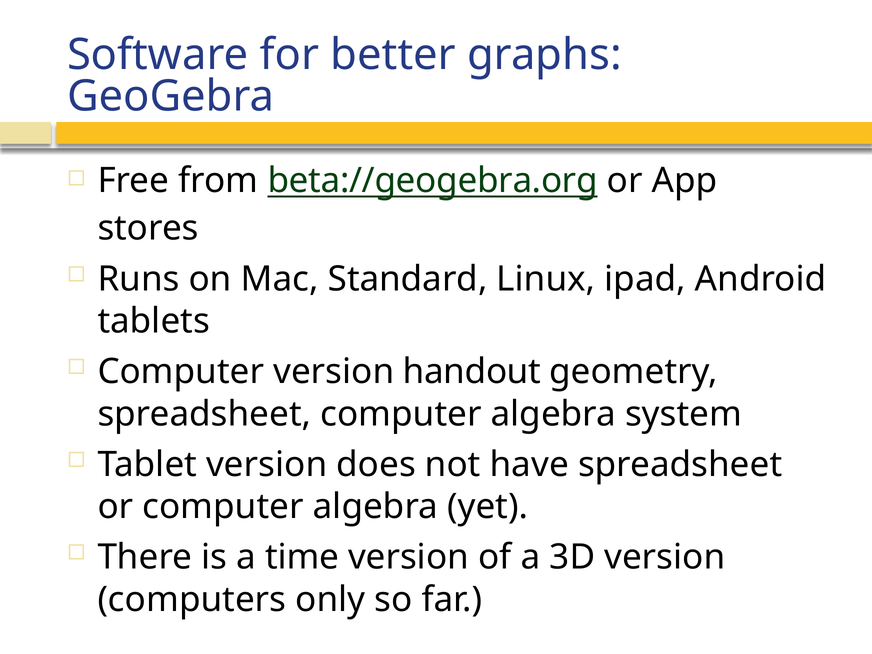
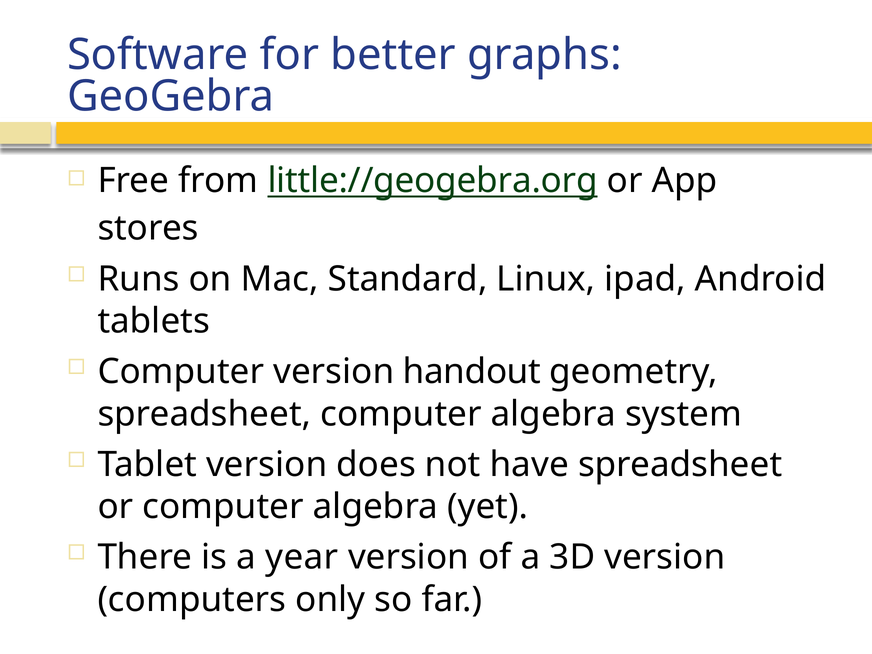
beta://geogebra.org: beta://geogebra.org -> little://geogebra.org
time: time -> year
